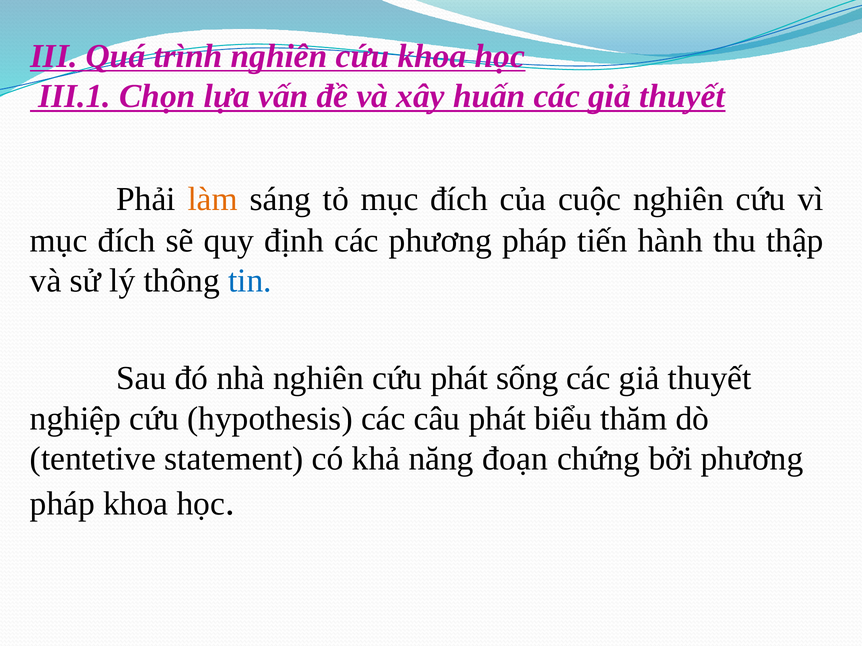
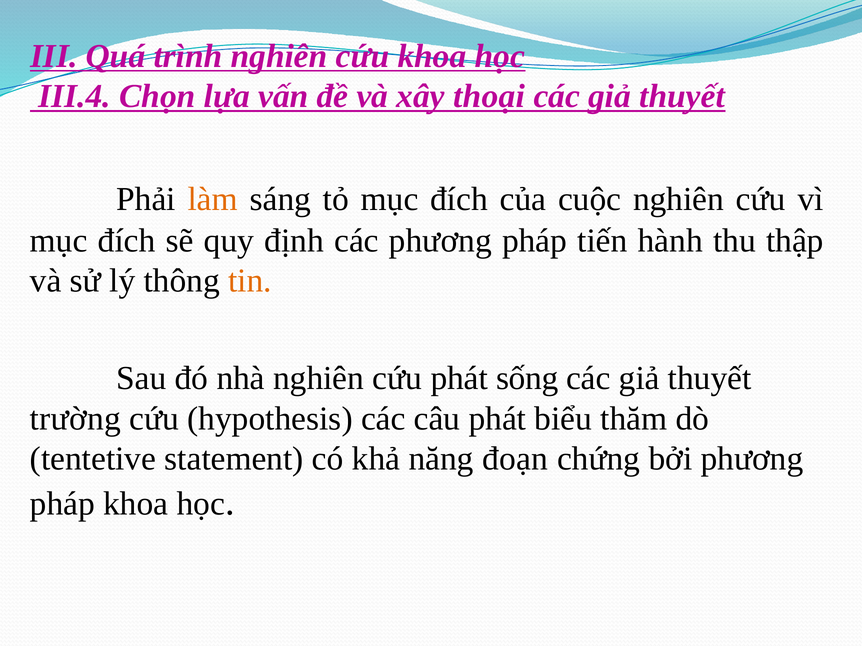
III.1: III.1 -> III.4
huấn: huấn -> thoại
tin colour: blue -> orange
nghiệp: nghiệp -> trường
